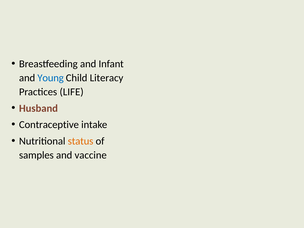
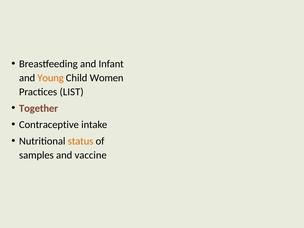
Young colour: blue -> orange
Literacy: Literacy -> Women
LIFE: LIFE -> LIST
Husband: Husband -> Together
